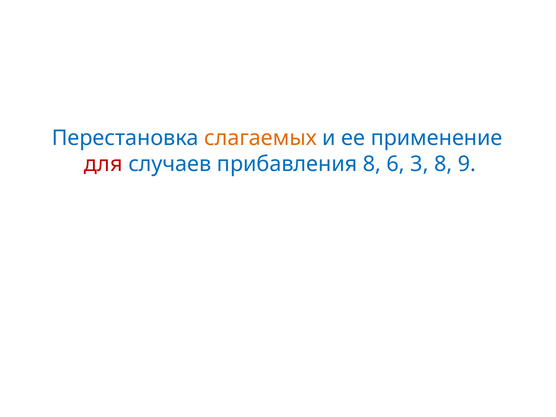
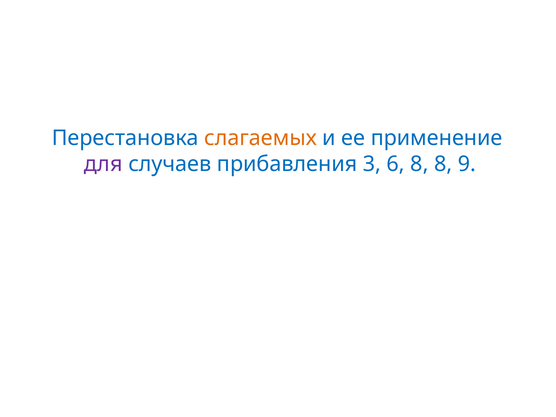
для colour: red -> purple
прибавления 8: 8 -> 3
6 3: 3 -> 8
